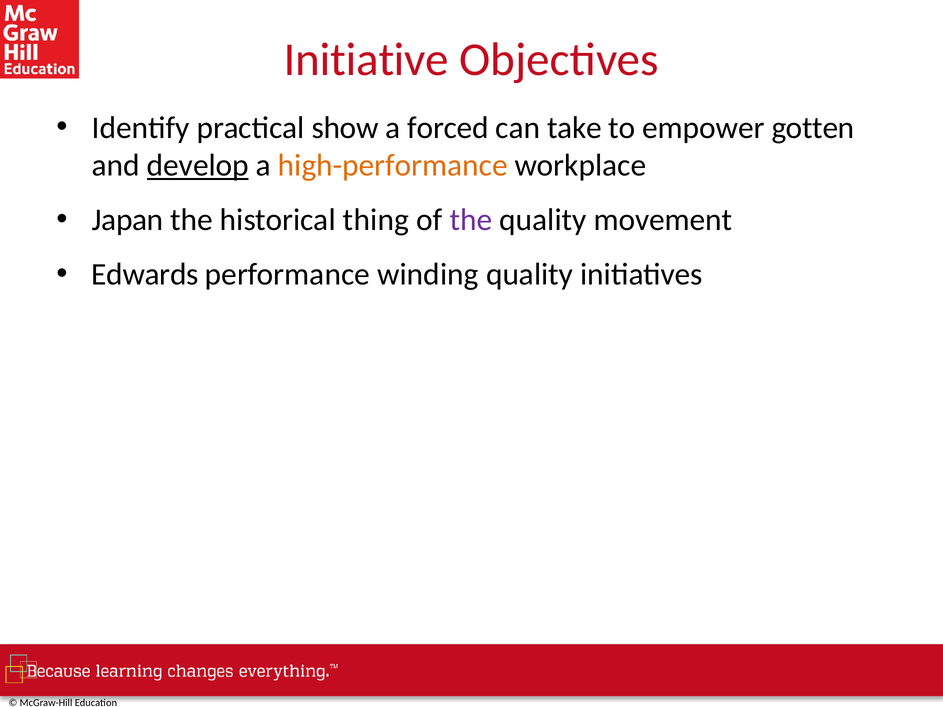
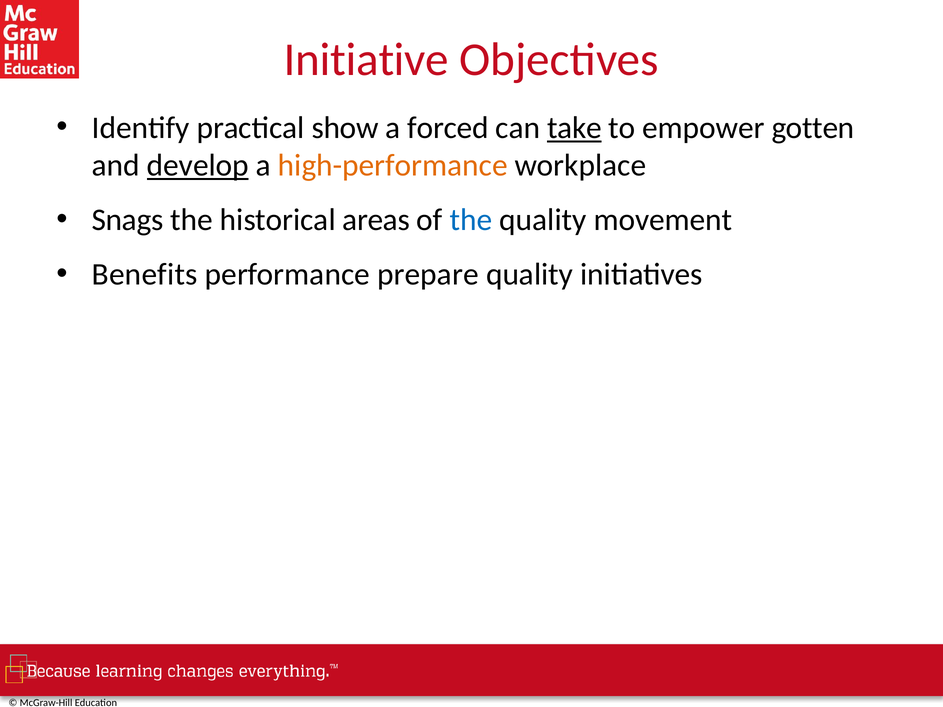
take underline: none -> present
Japan: Japan -> Snags
thing: thing -> areas
the at (471, 220) colour: purple -> blue
Edwards: Edwards -> Benefits
winding: winding -> prepare
